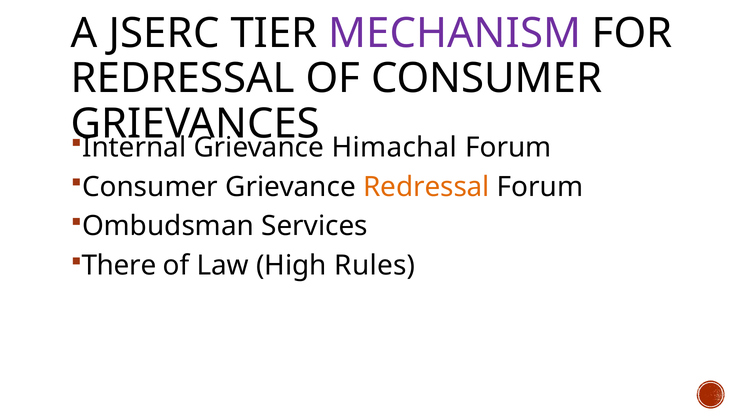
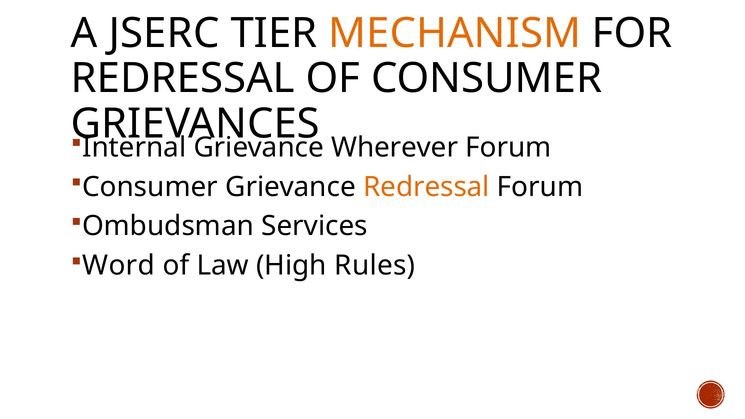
MECHANISM colour: purple -> orange
Himachal: Himachal -> Wherever
There: There -> Word
